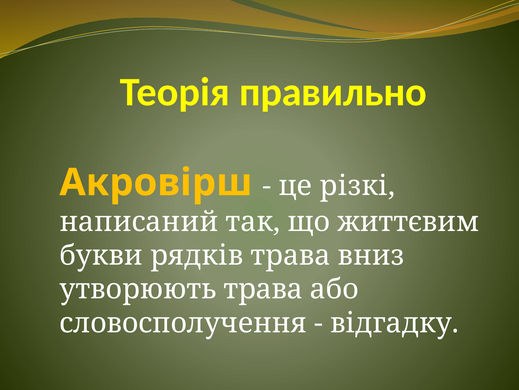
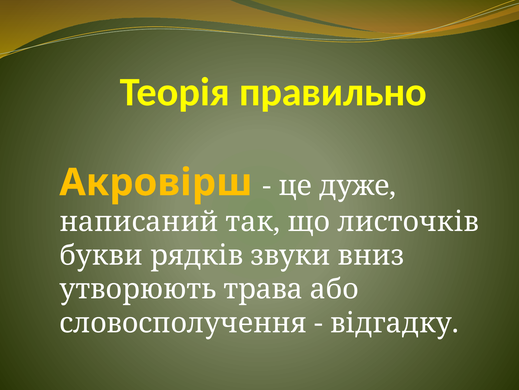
різкі: різкі -> дуже
життєвим: життєвим -> листочків
рядків трава: трава -> звуки
